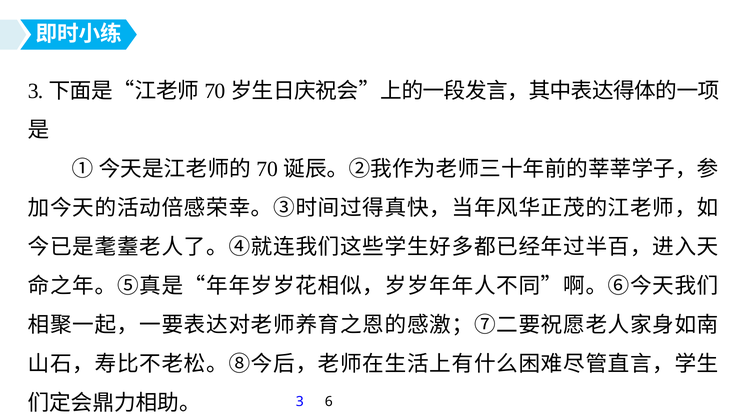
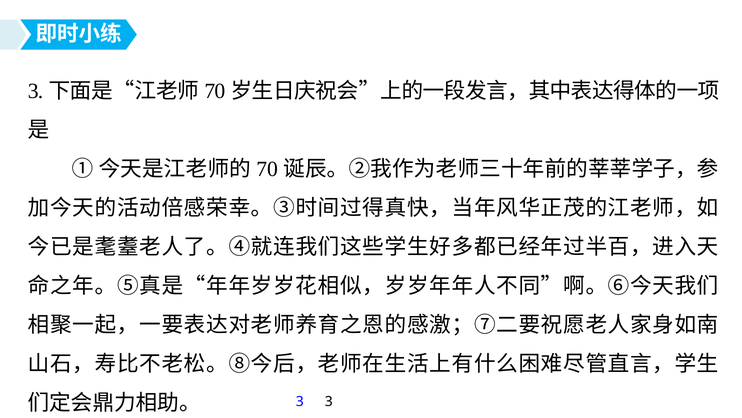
3 6: 6 -> 3
